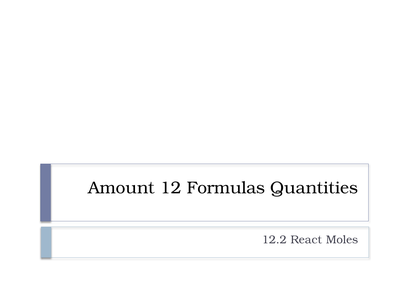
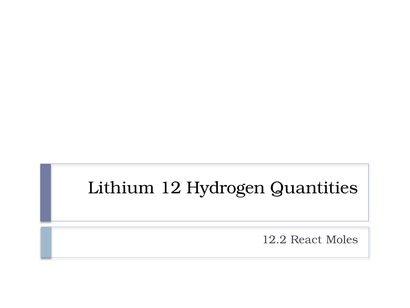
Amount: Amount -> Lithium
Formulas: Formulas -> Hydrogen
